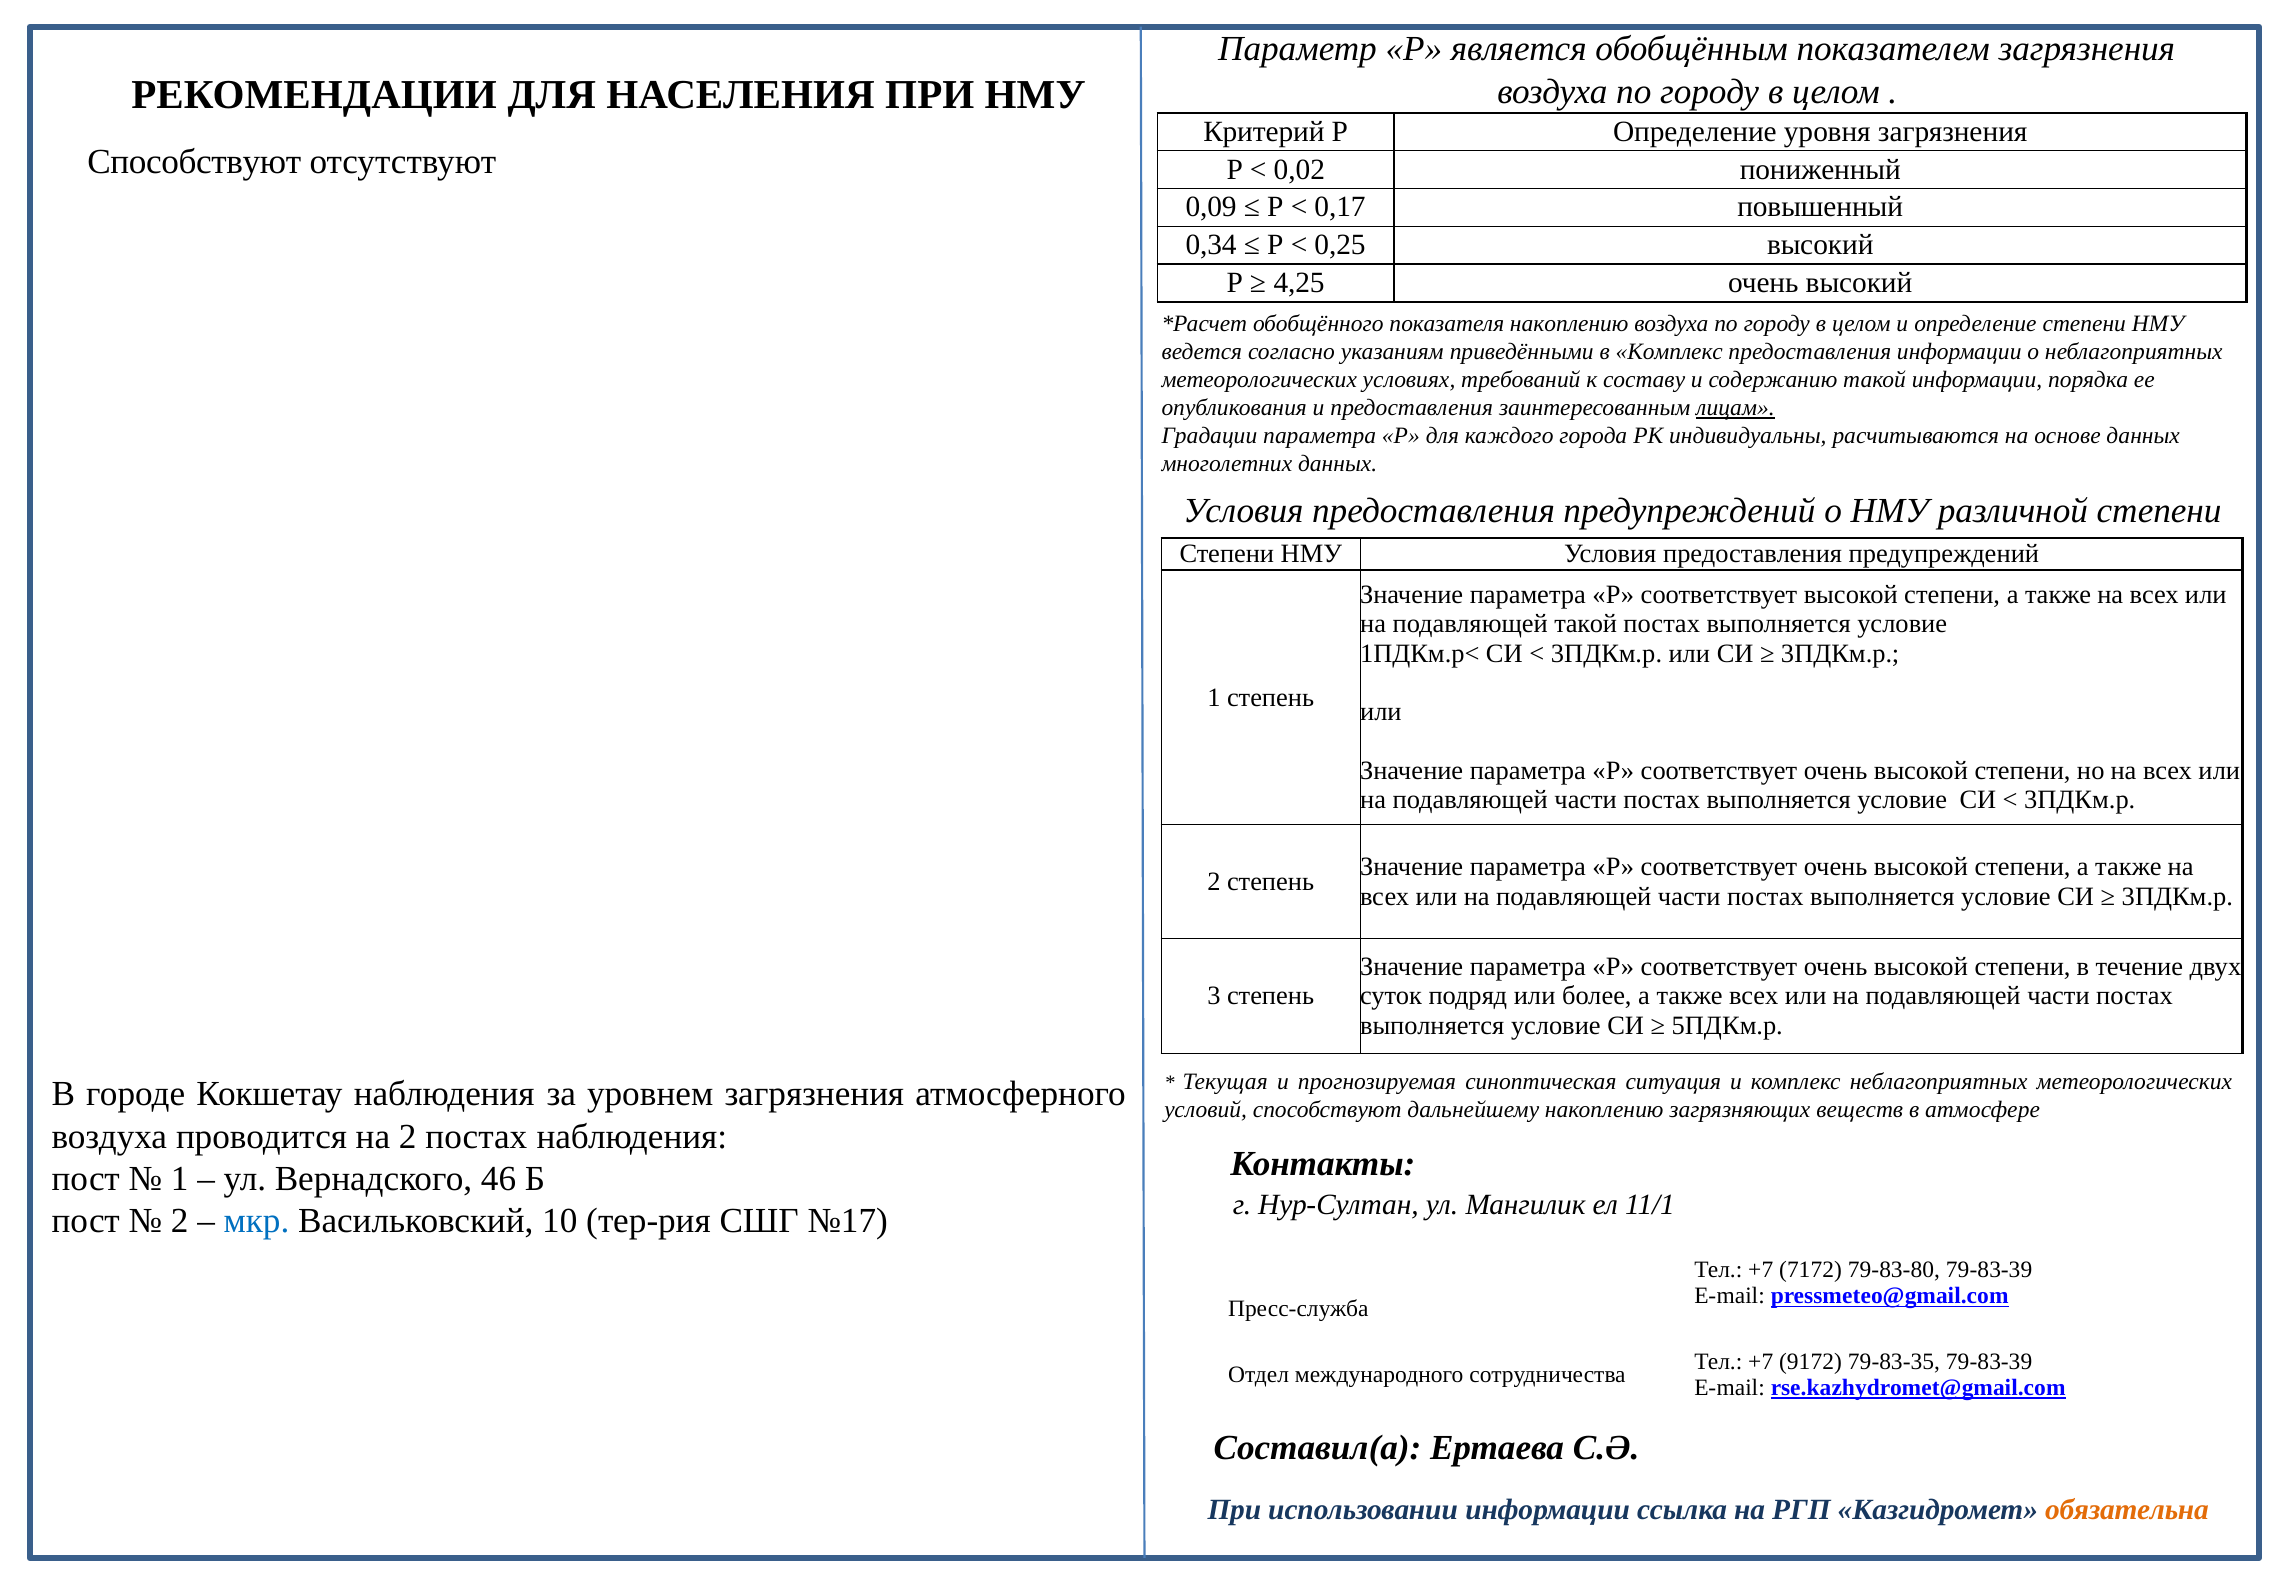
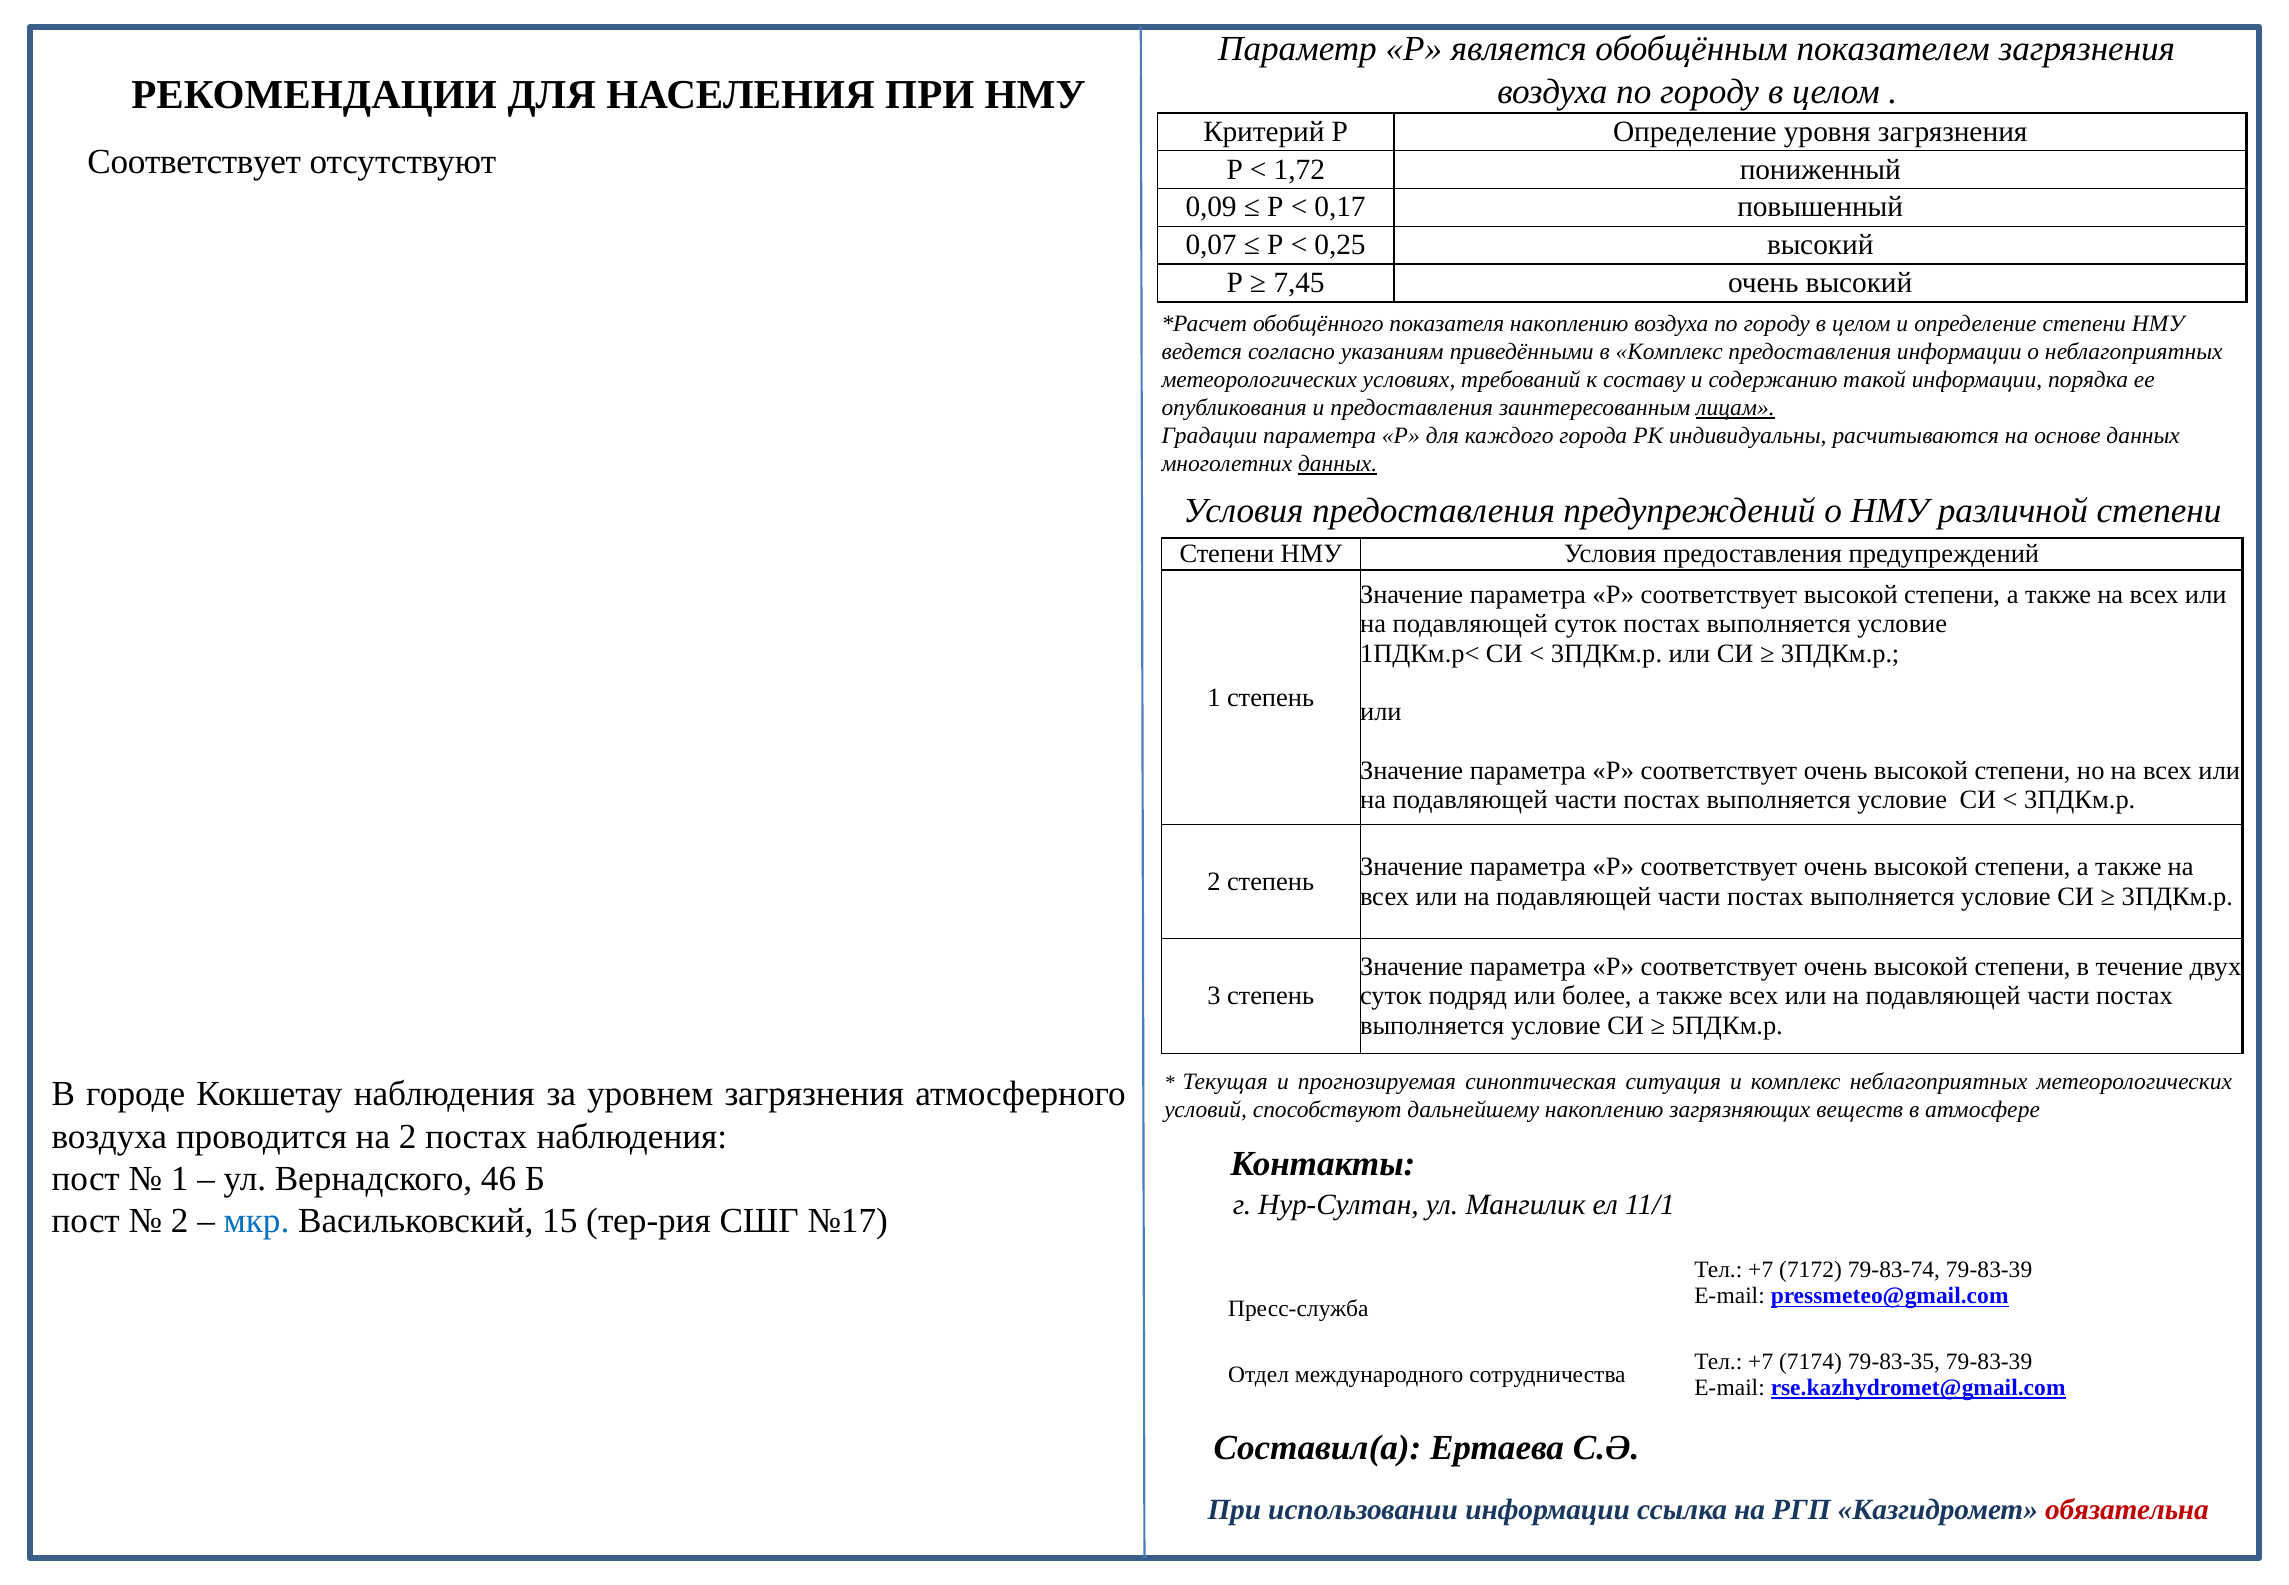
Способствуют at (194, 162): Способствуют -> Соответствует
0,02: 0,02 -> 1,72
0,34: 0,34 -> 0,07
4,25: 4,25 -> 7,45
данных at (1338, 464) underline: none -> present
подавляющей такой: такой -> суток
10: 10 -> 15
79-83-80: 79-83-80 -> 79-83-74
9172: 9172 -> 7174
обязательна colour: orange -> red
